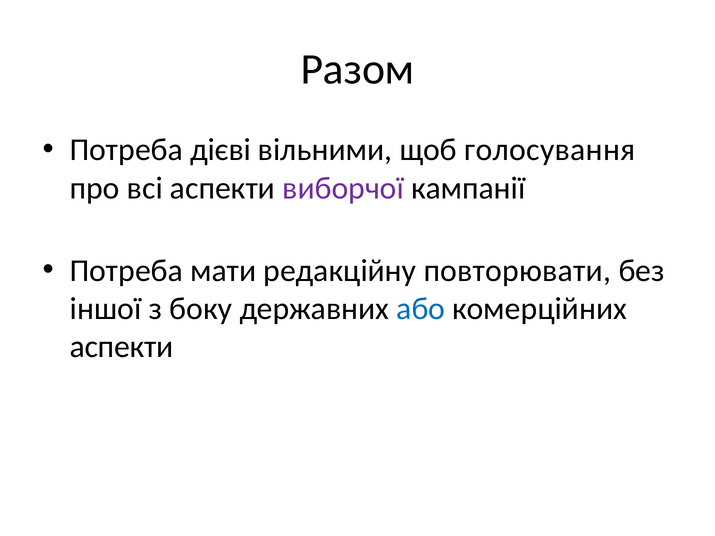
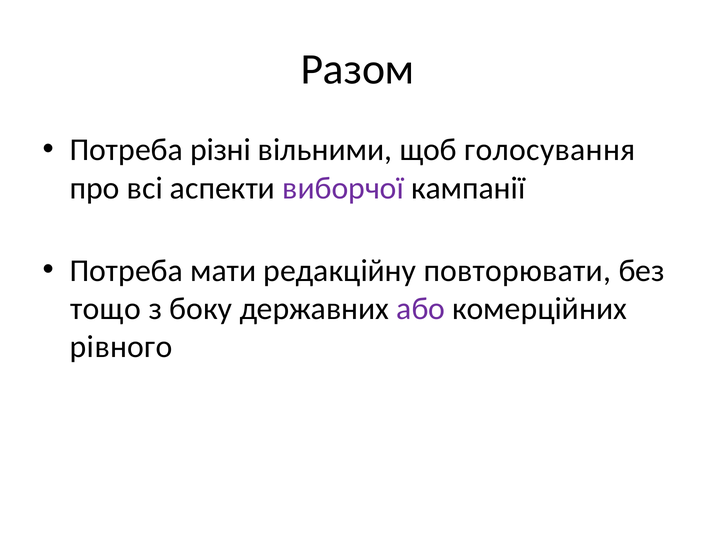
дієві: дієві -> різні
іншої: іншої -> тощо
або colour: blue -> purple
аспекти at (122, 347): аспекти -> рівного
